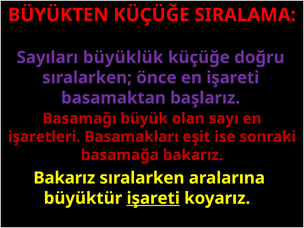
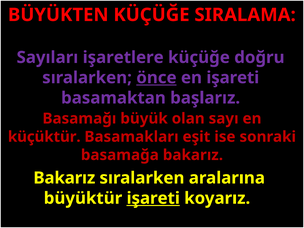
büyüklük: büyüklük -> işaretlere
önce underline: none -> present
işaretleri: işaretleri -> küçüktür
